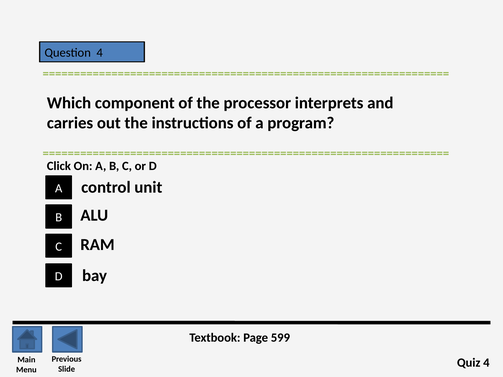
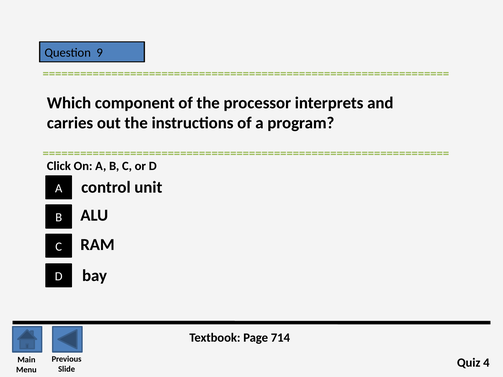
Question 4: 4 -> 9
599: 599 -> 714
